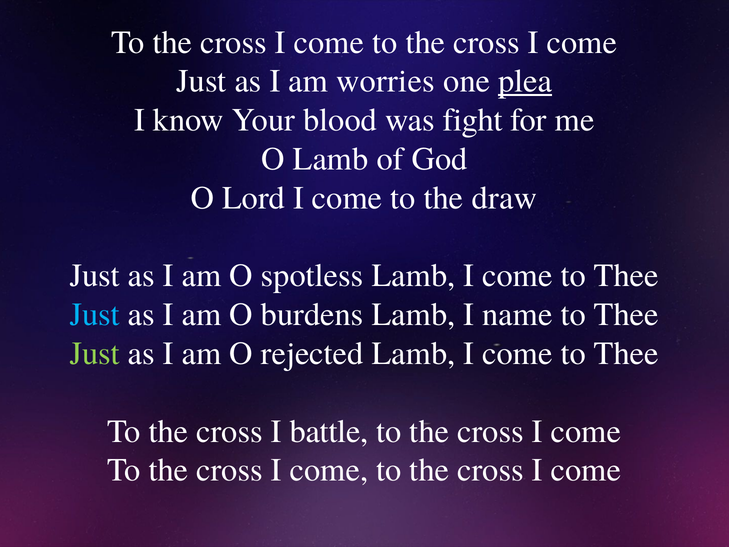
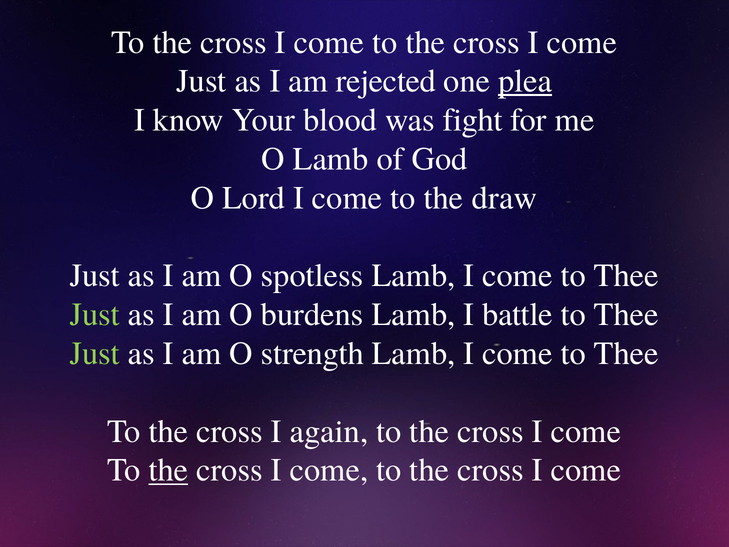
worries: worries -> rejected
Just at (95, 315) colour: light blue -> light green
name: name -> battle
rejected: rejected -> strength
battle: battle -> again
the at (168, 470) underline: none -> present
